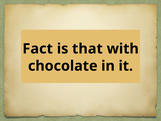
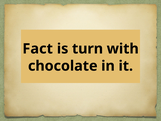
that: that -> turn
